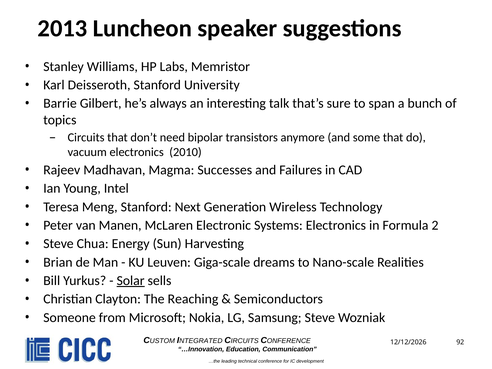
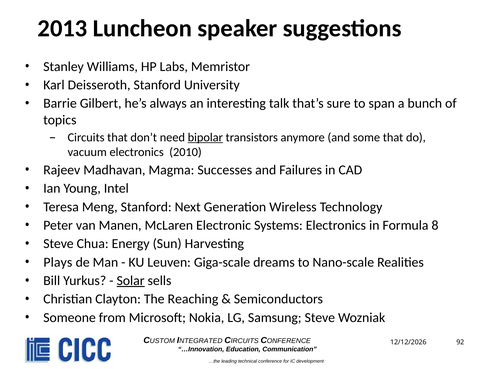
bipolar underline: none -> present
2: 2 -> 8
Brian: Brian -> Plays
